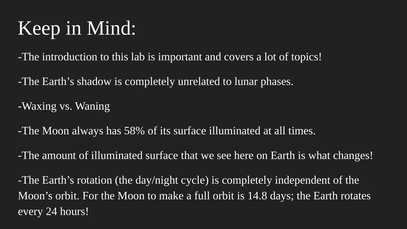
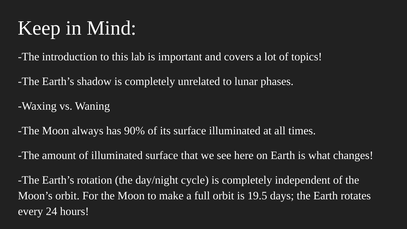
58%: 58% -> 90%
14.8: 14.8 -> 19.5
